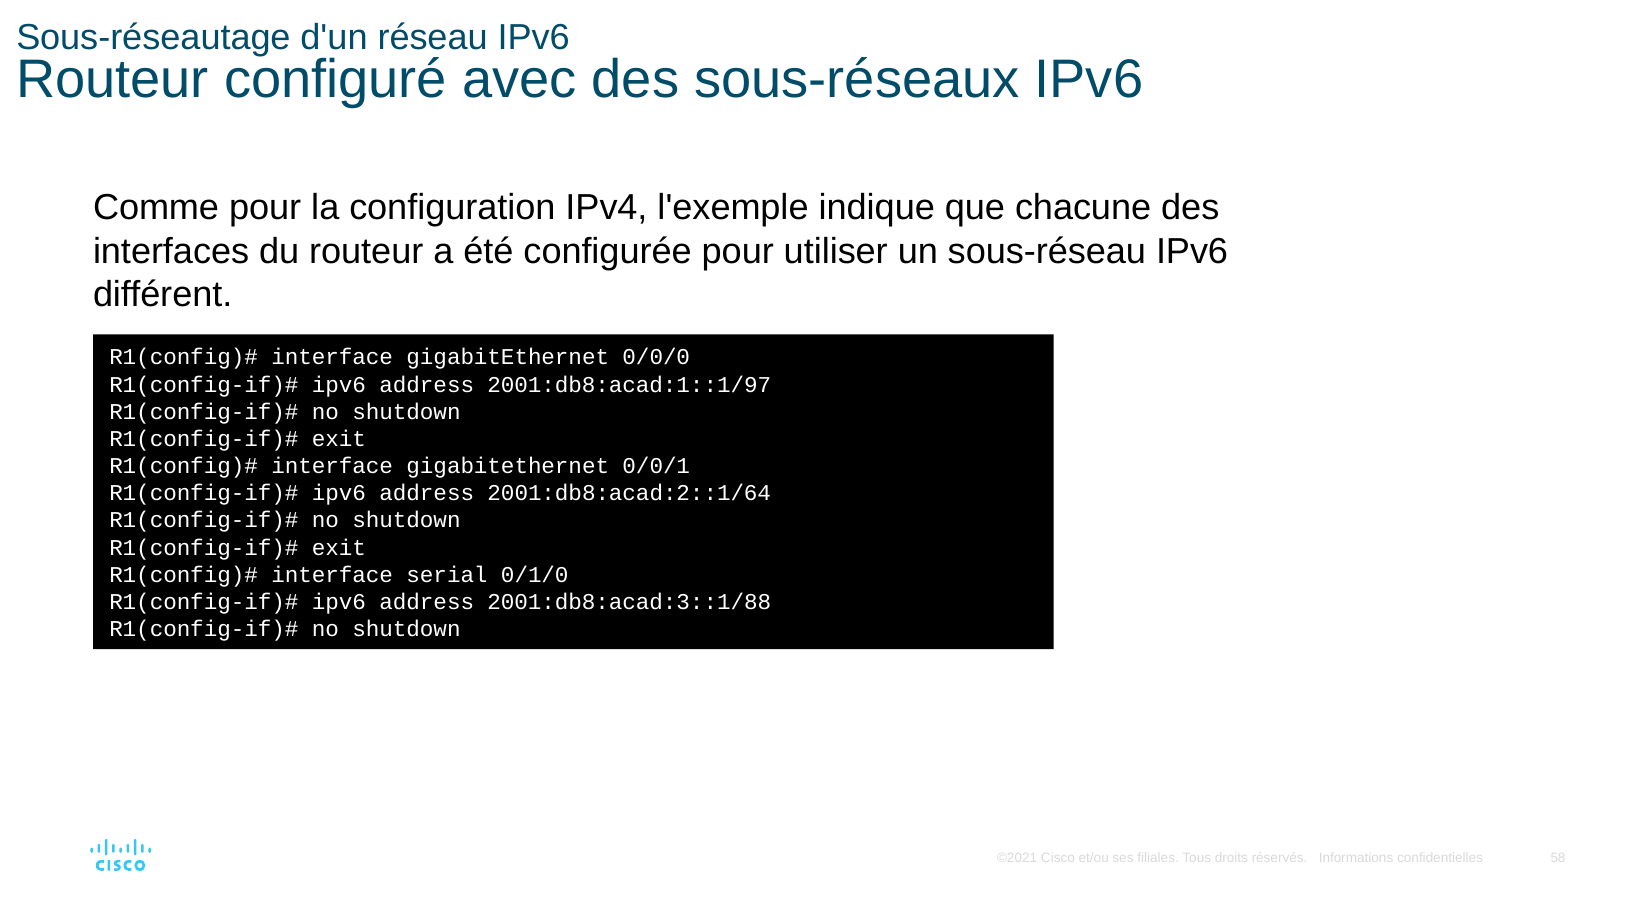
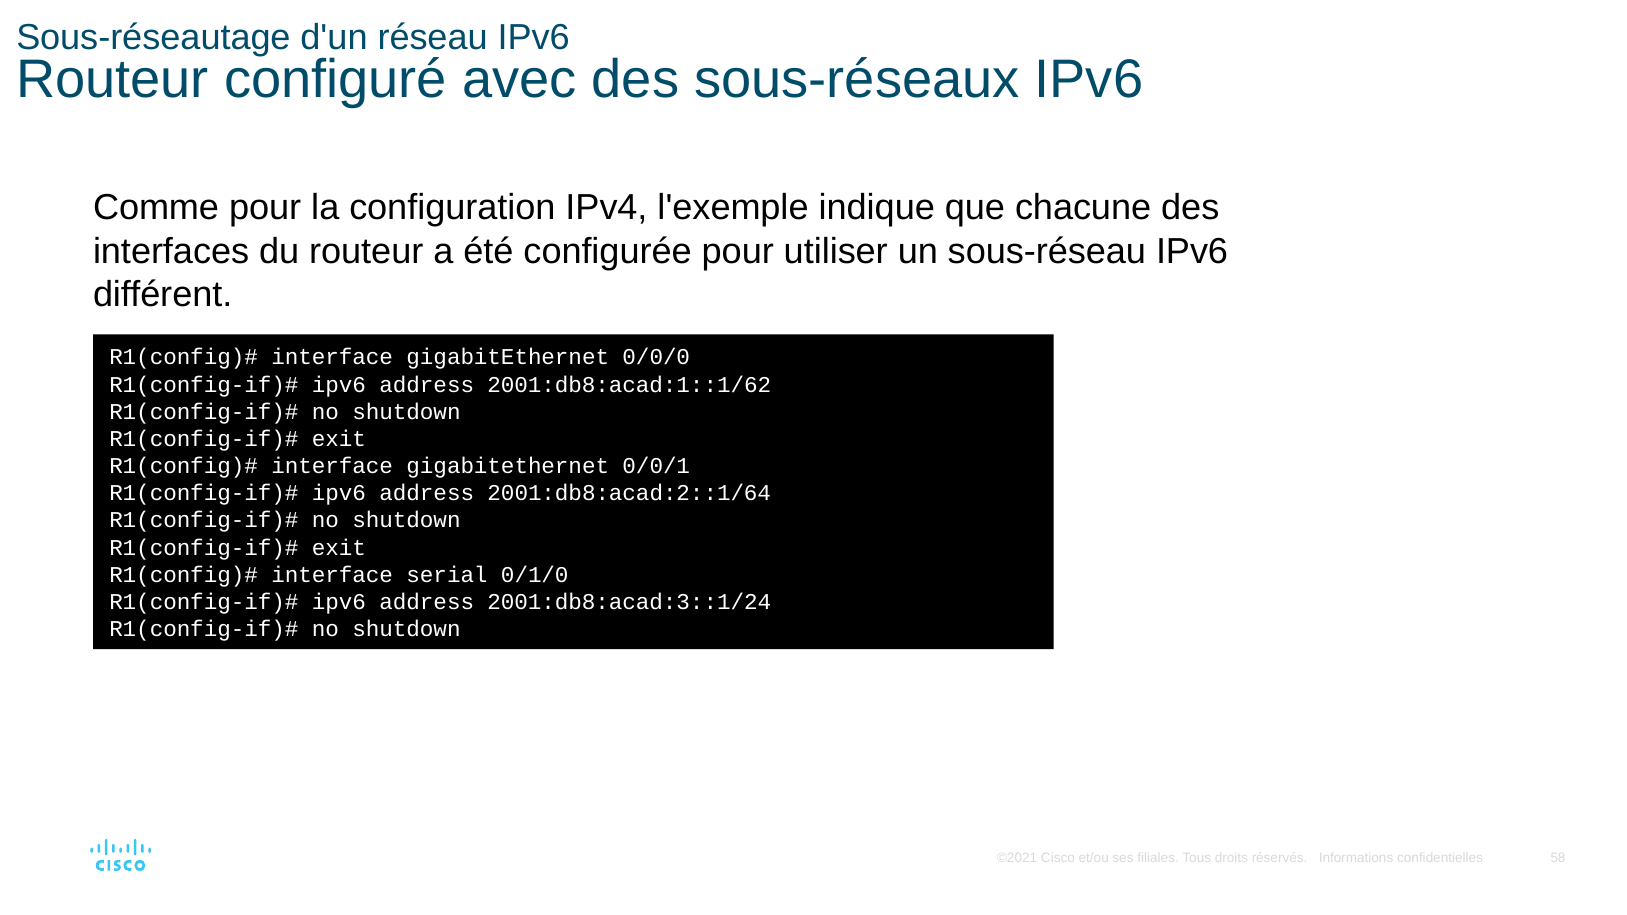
2001:db8:acad:1::1/97: 2001:db8:acad:1::1/97 -> 2001:db8:acad:1::1/62
2001:db8:acad:3::1/88: 2001:db8:acad:3::1/88 -> 2001:db8:acad:3::1/24
